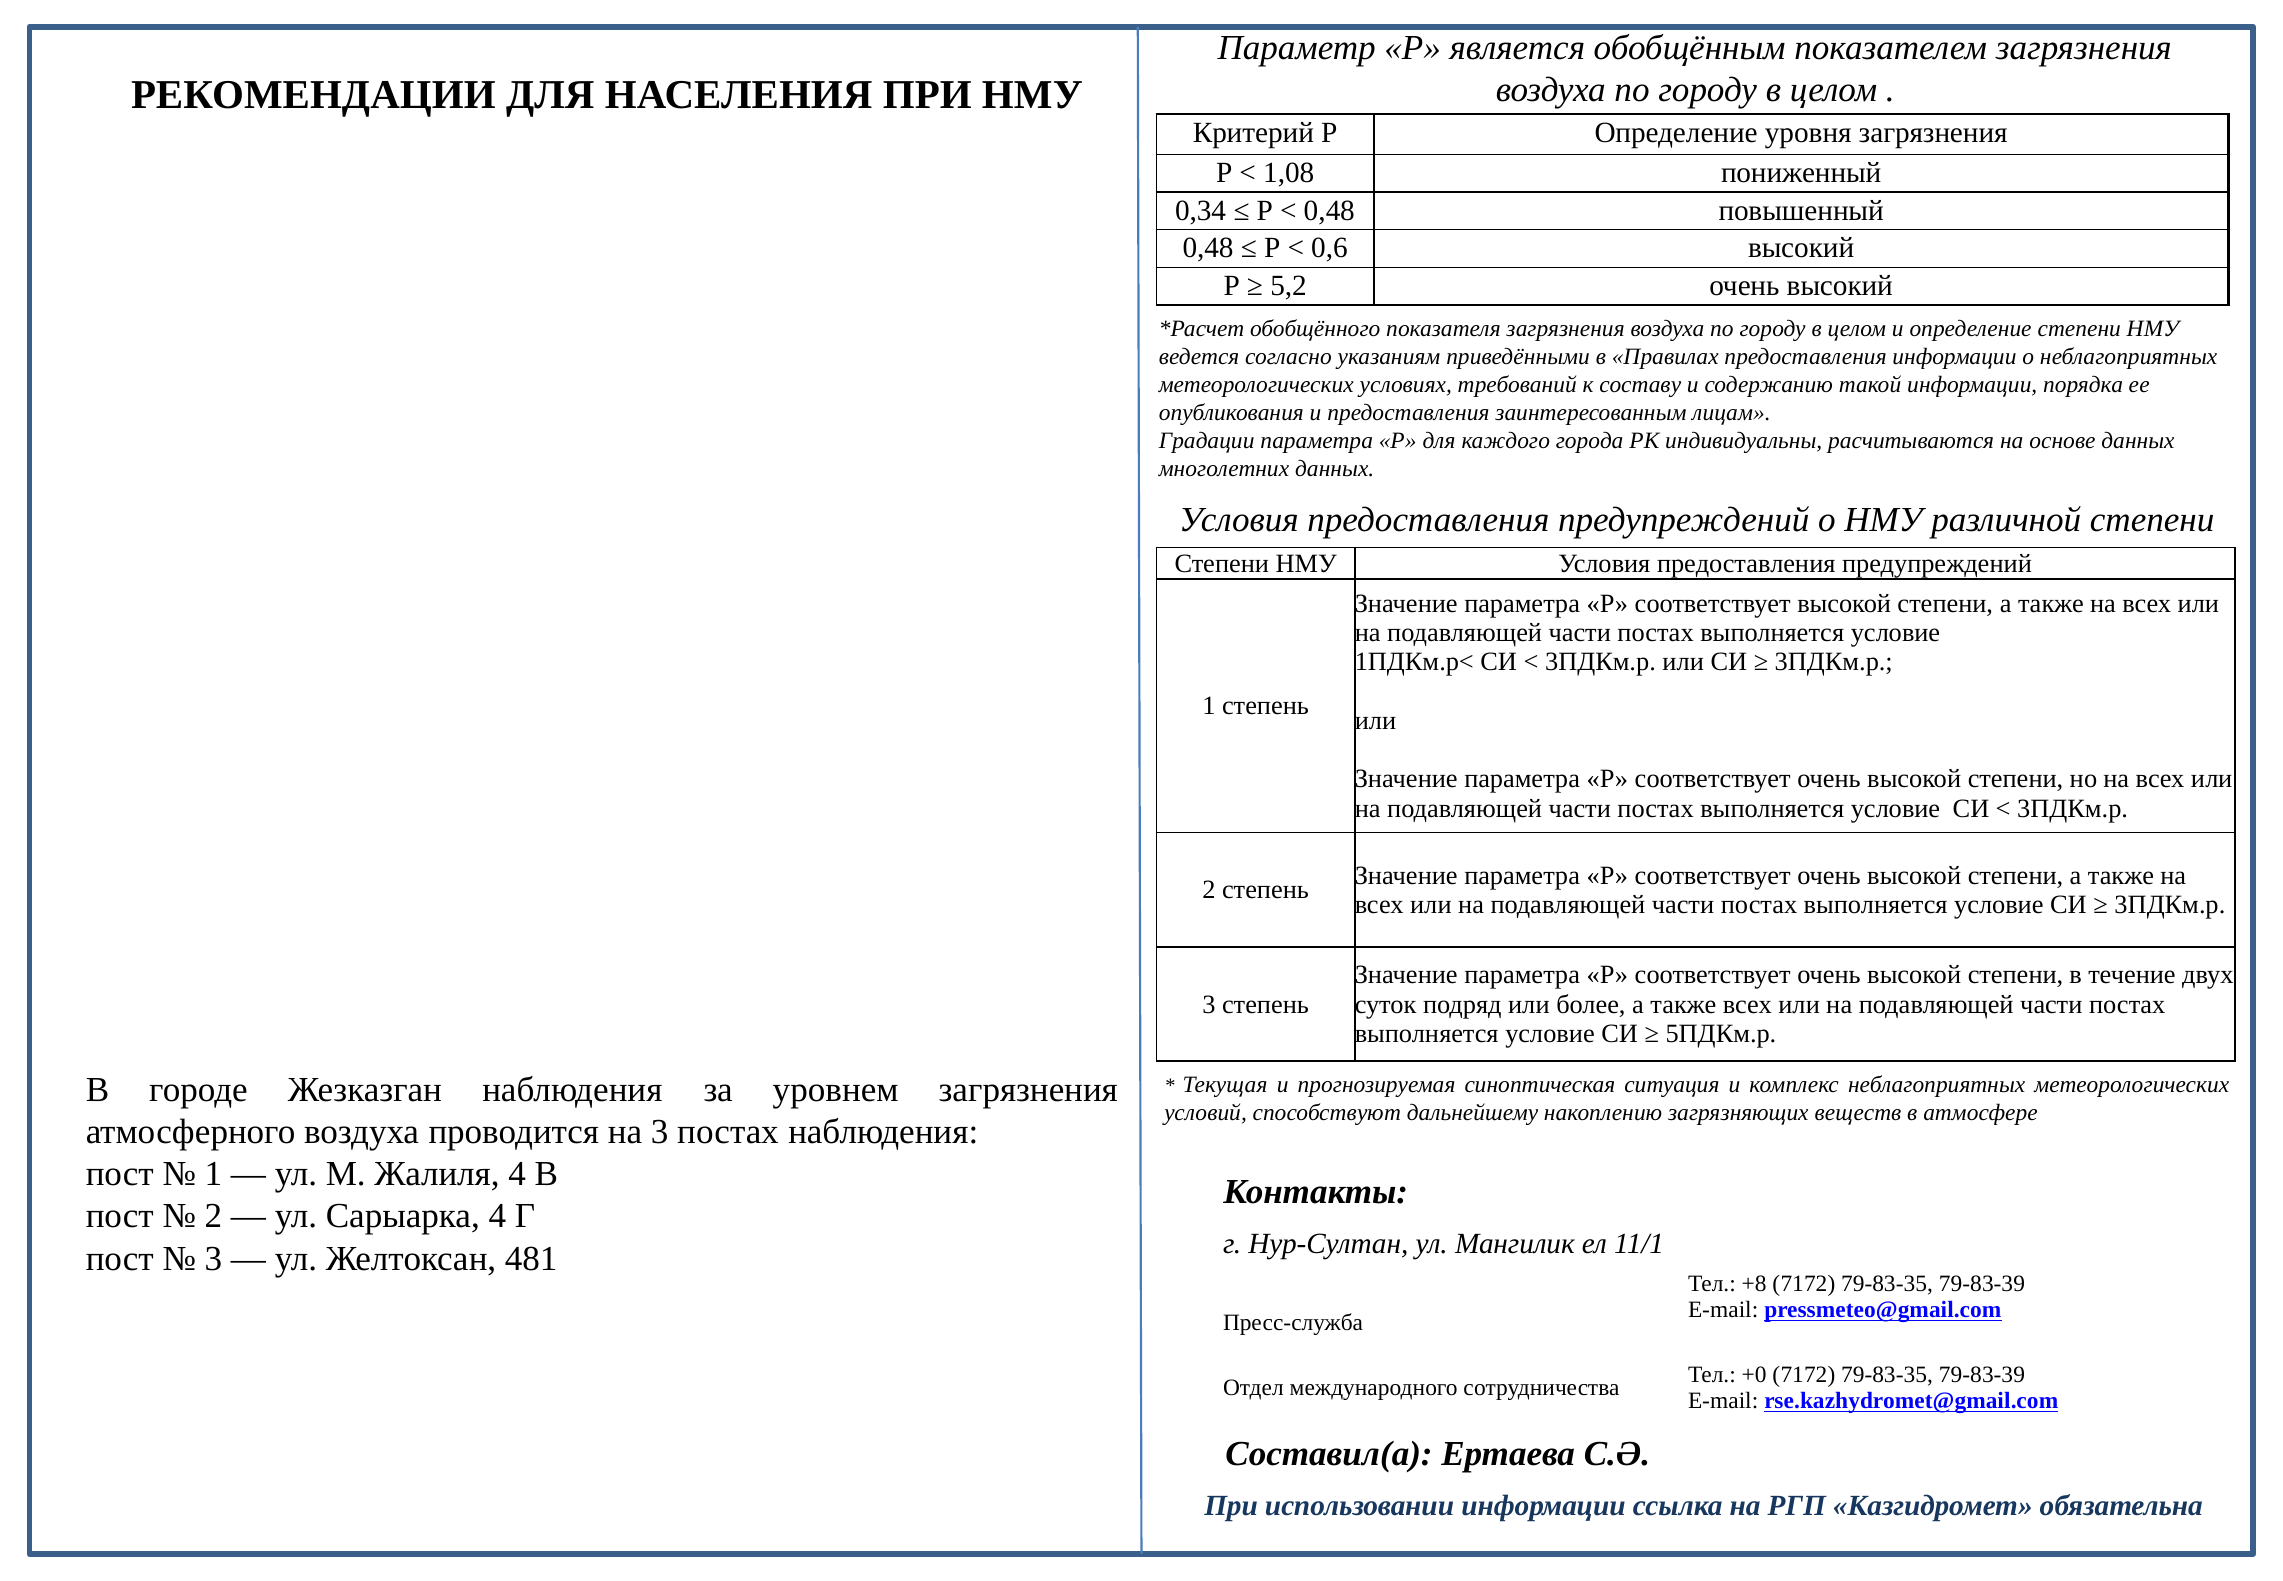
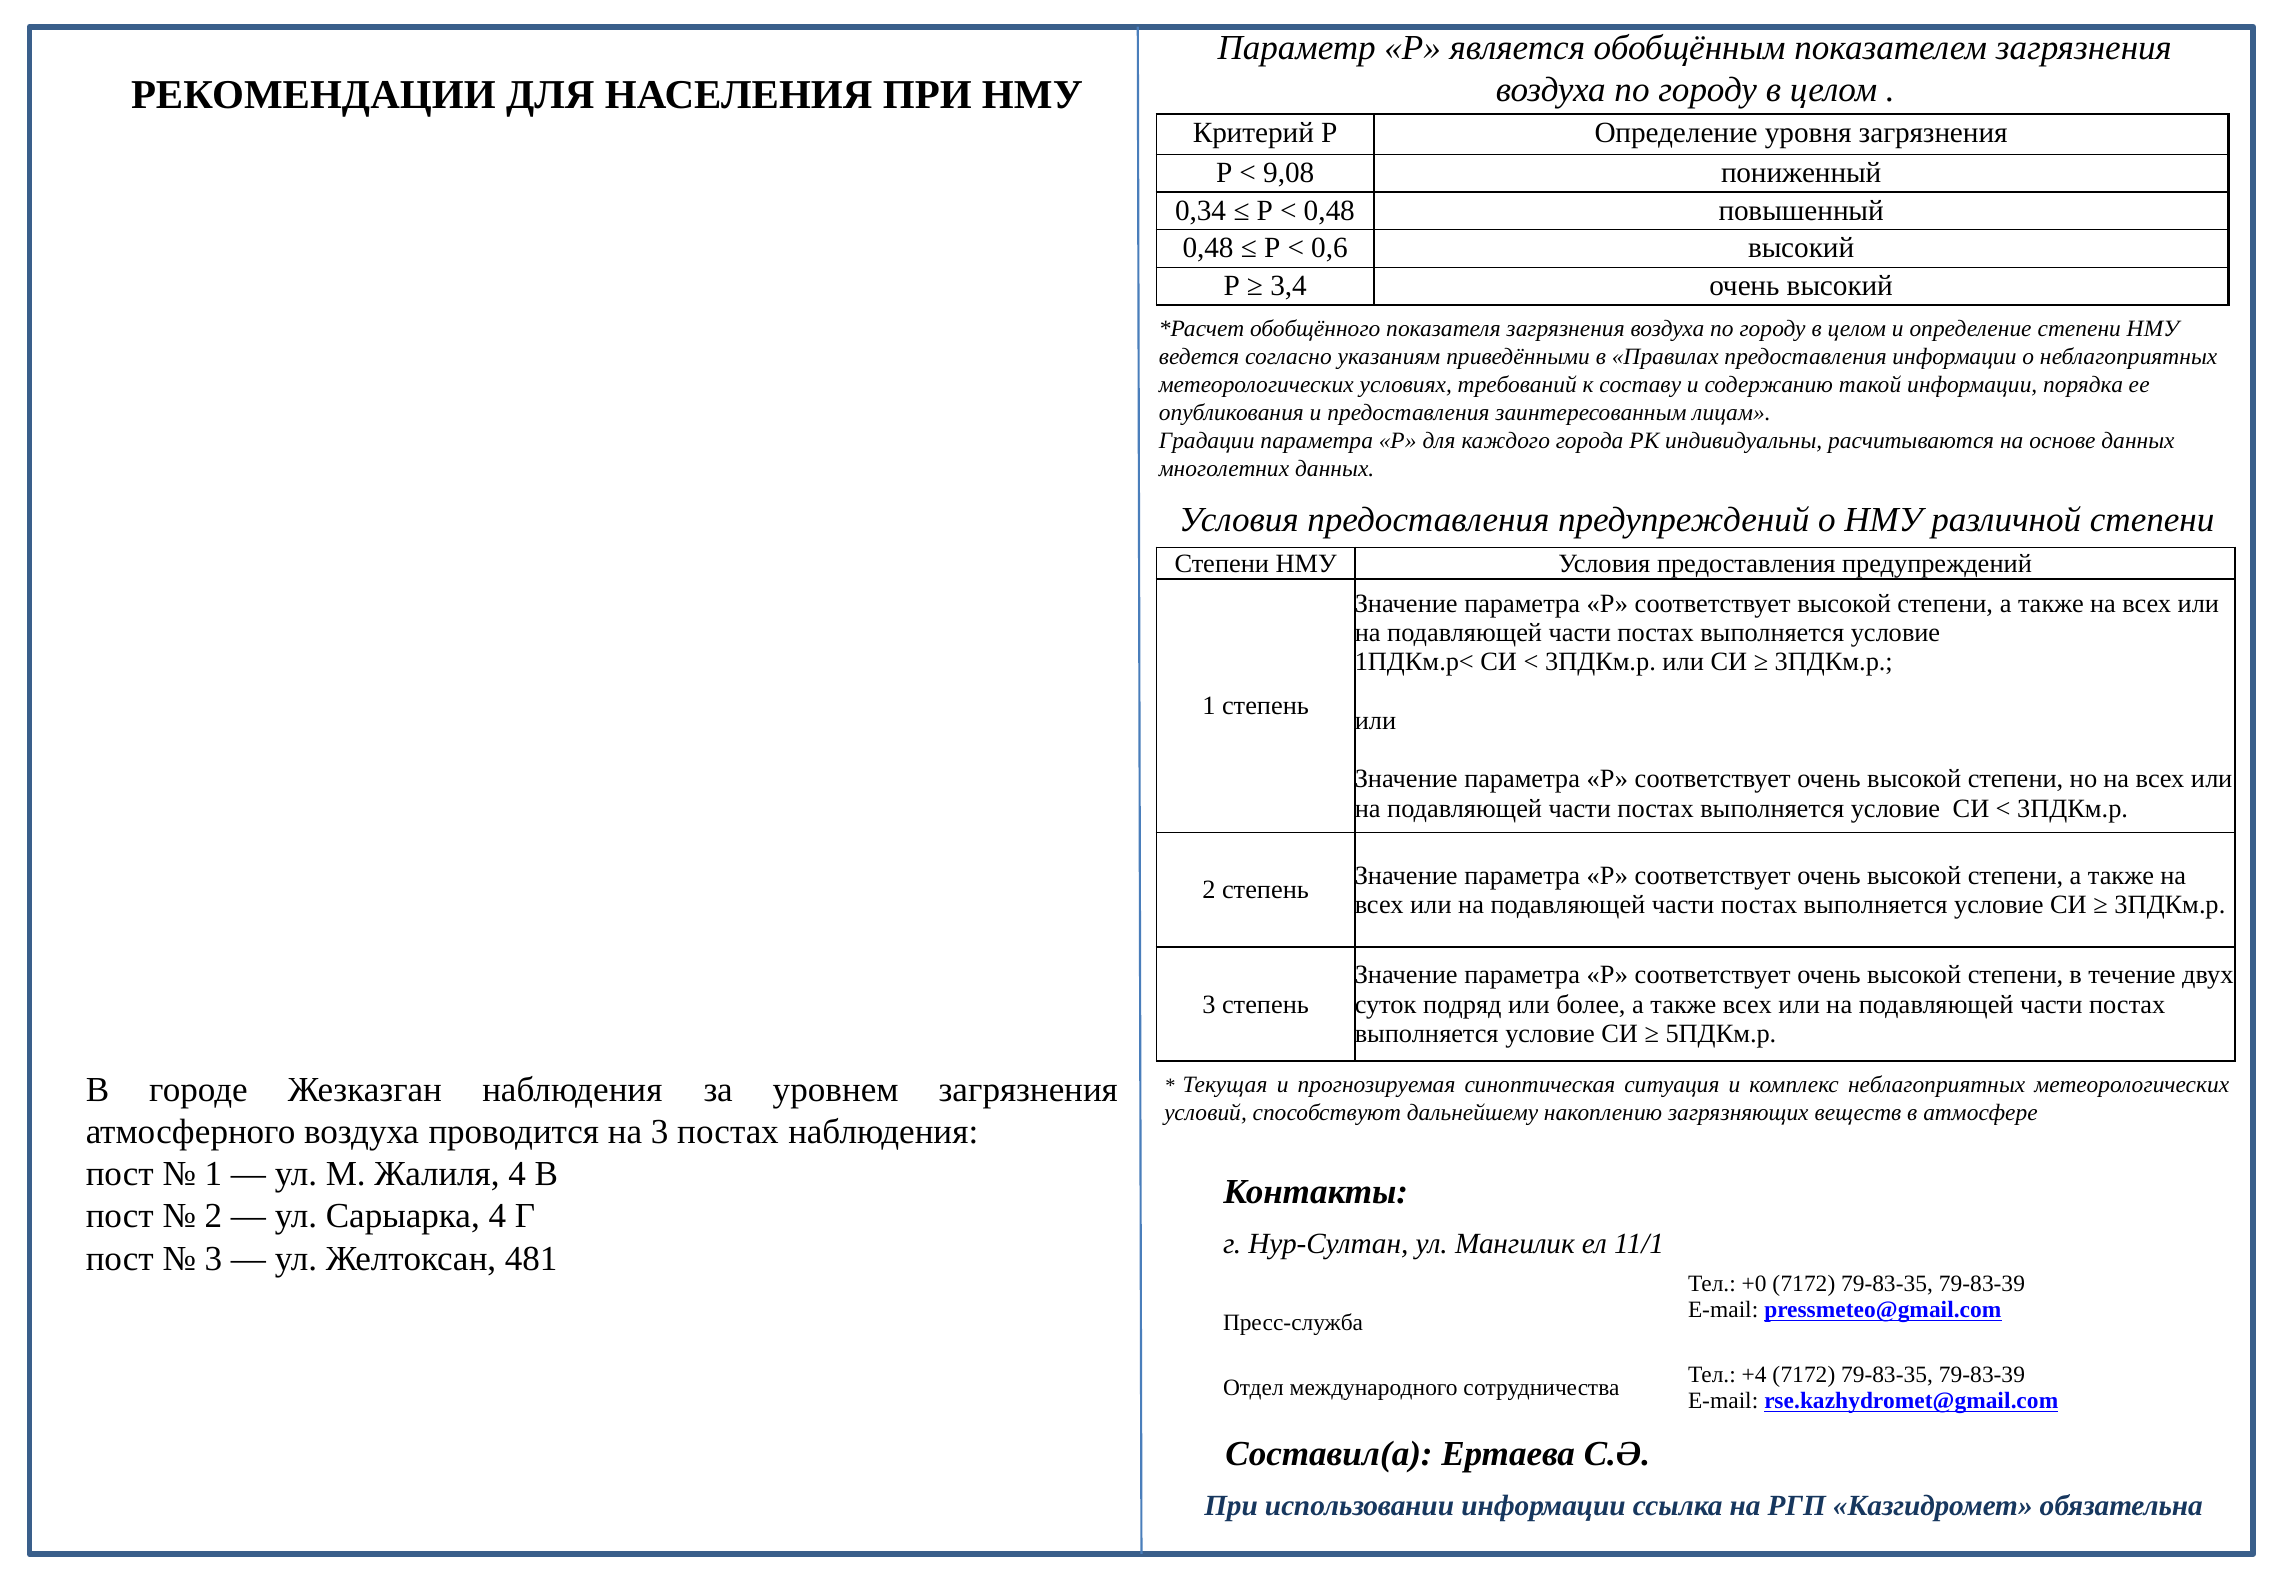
1,08: 1,08 -> 9,08
5,2: 5,2 -> 3,4
+8: +8 -> +0
+0: +0 -> +4
